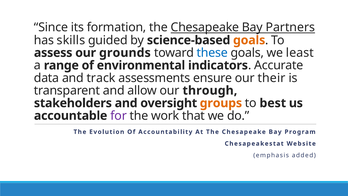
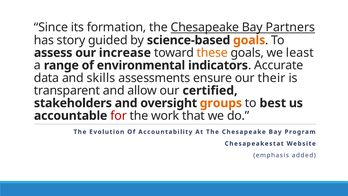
skills: skills -> story
grounds: grounds -> increase
these colour: blue -> orange
track: track -> skills
through: through -> certified
for colour: purple -> red
